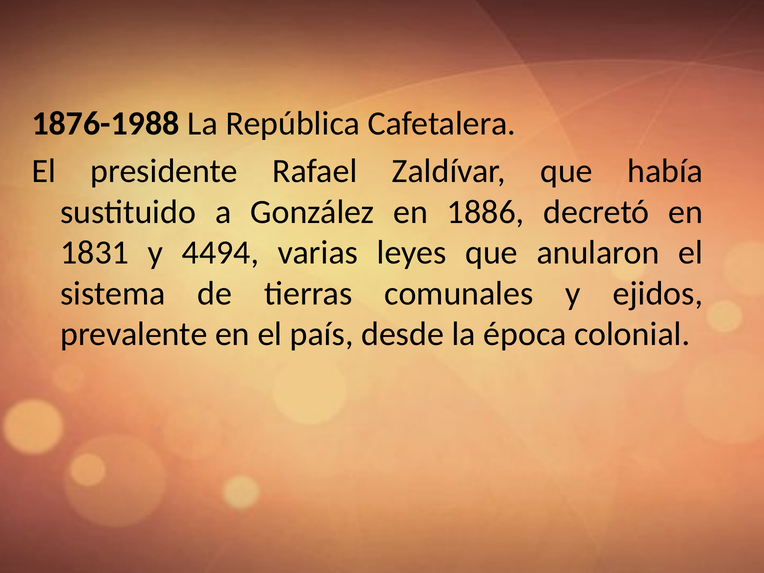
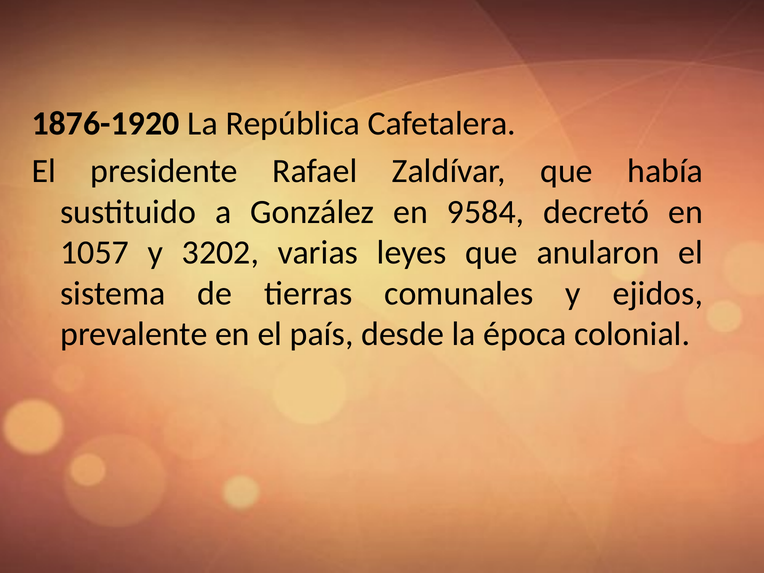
1876-1988: 1876-1988 -> 1876-1920
1886: 1886 -> 9584
1831: 1831 -> 1057
4494: 4494 -> 3202
